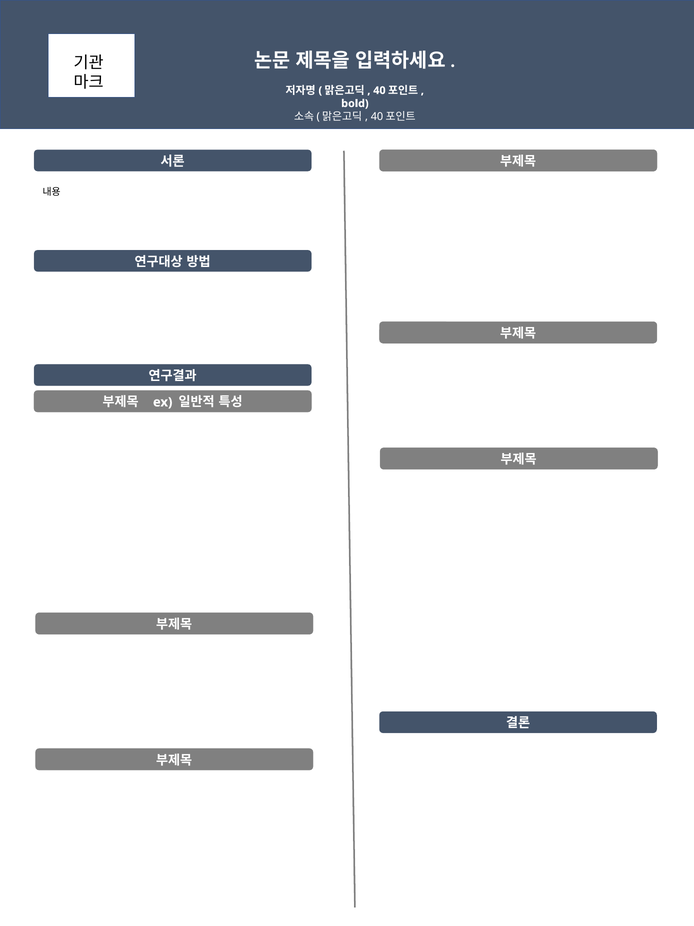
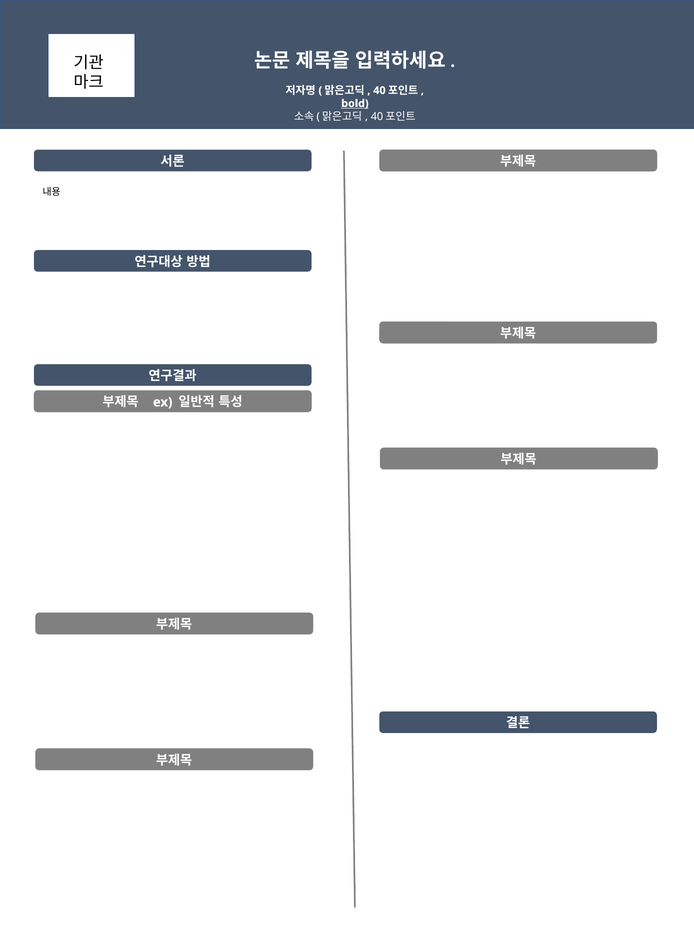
bold underline: none -> present
